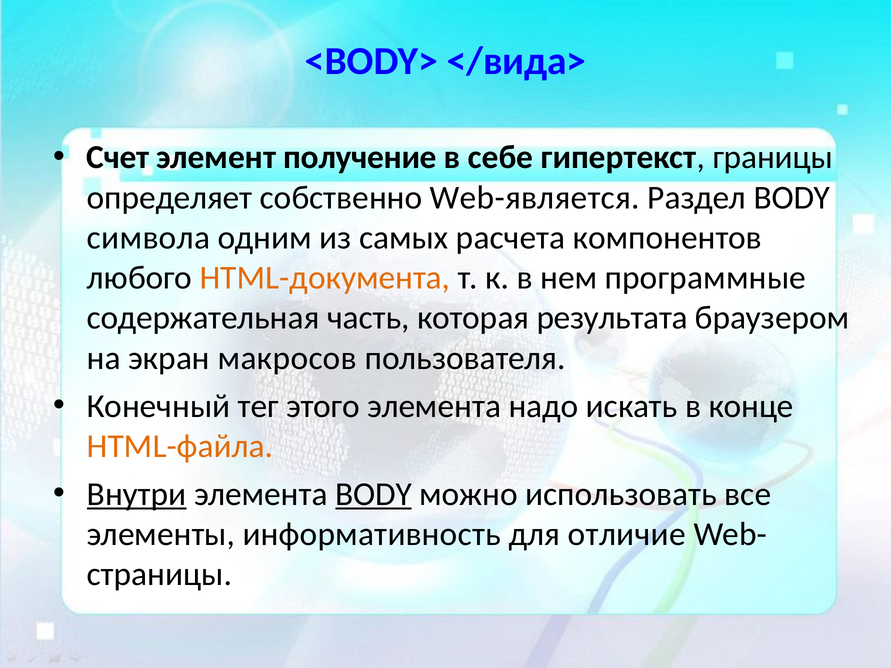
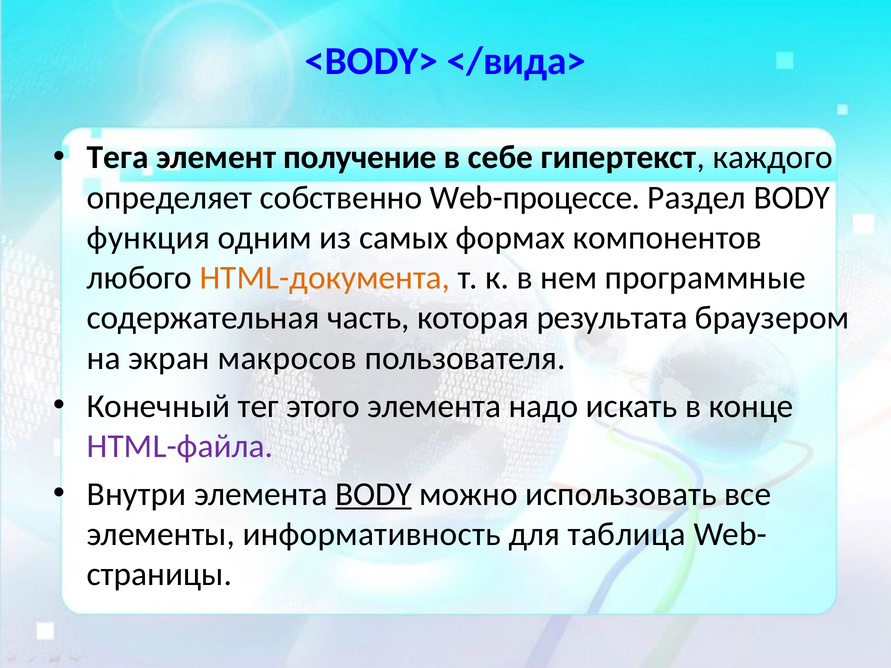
Счет: Счет -> Тега
границы: границы -> каждого
Web-является: Web-является -> Web-процессе
символа: символа -> функция
расчета: расчета -> формах
HTML-файла colour: orange -> purple
Внутри underline: present -> none
отличие: отличие -> таблица
